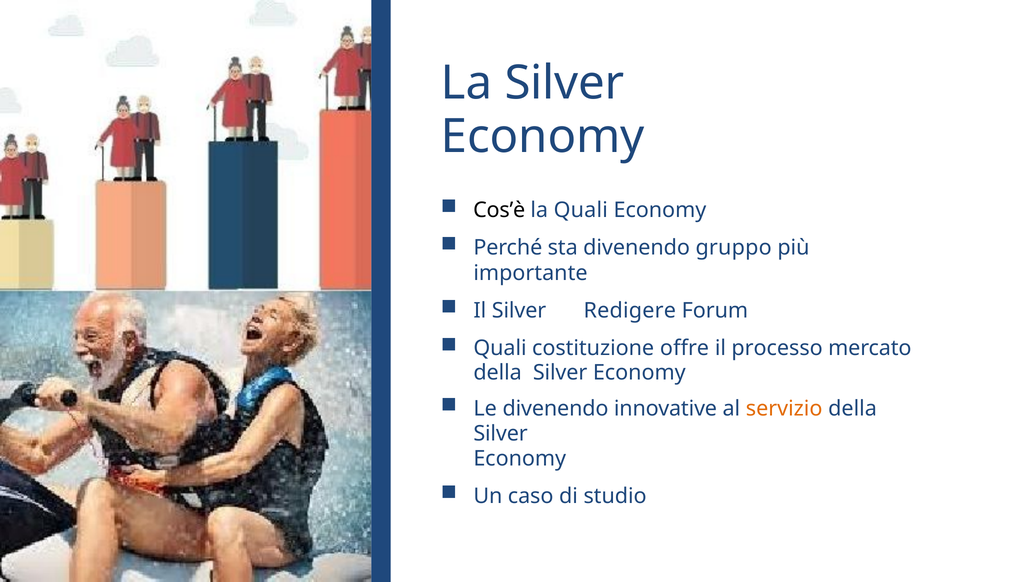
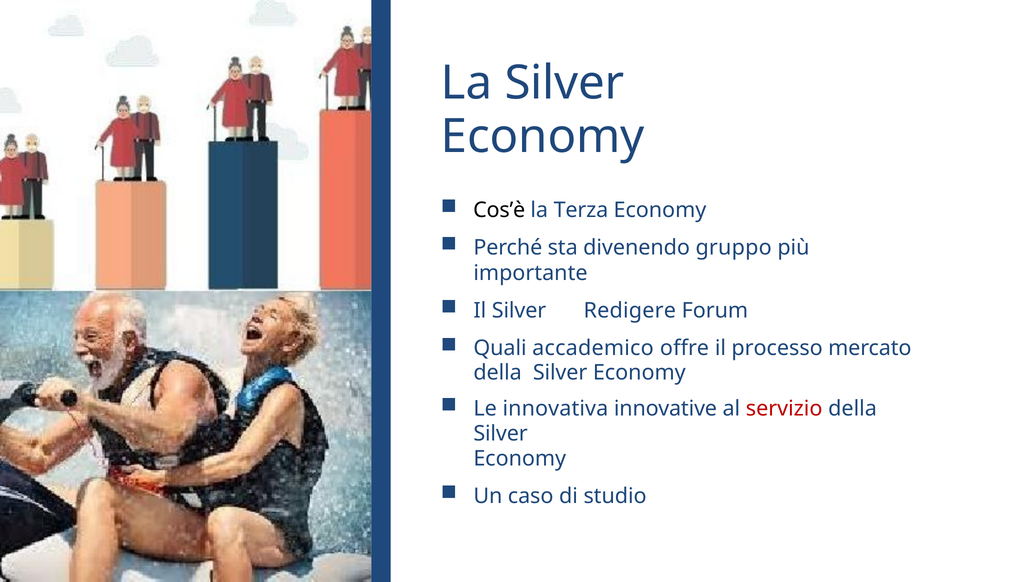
la Quali: Quali -> Terza
costituzione: costituzione -> accademico
Le divenendo: divenendo -> innovativa
servizio colour: orange -> red
